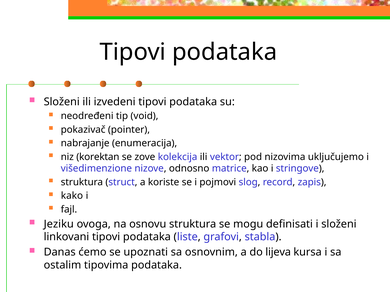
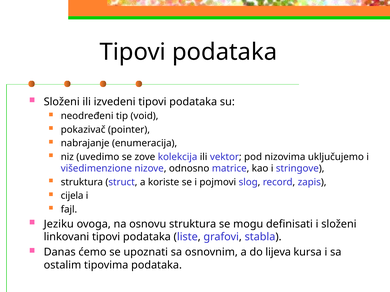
korektan: korektan -> uvedimo
kako: kako -> cijela
